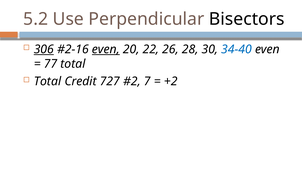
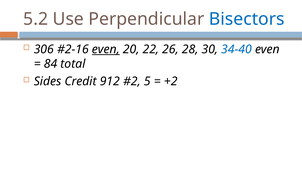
Bisectors colour: black -> blue
306 underline: present -> none
77: 77 -> 84
Total at (48, 81): Total -> Sides
727: 727 -> 912
7: 7 -> 5
